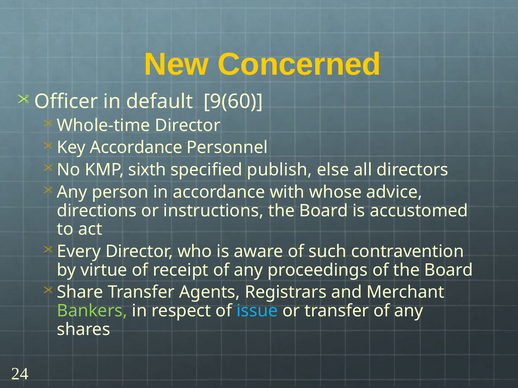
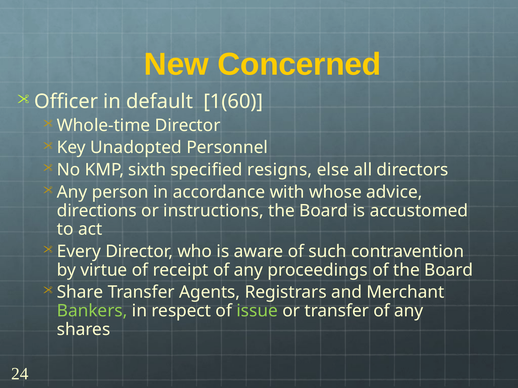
9(60: 9(60 -> 1(60
Key Accordance: Accordance -> Unadopted
publish: publish -> resigns
issue colour: light blue -> light green
